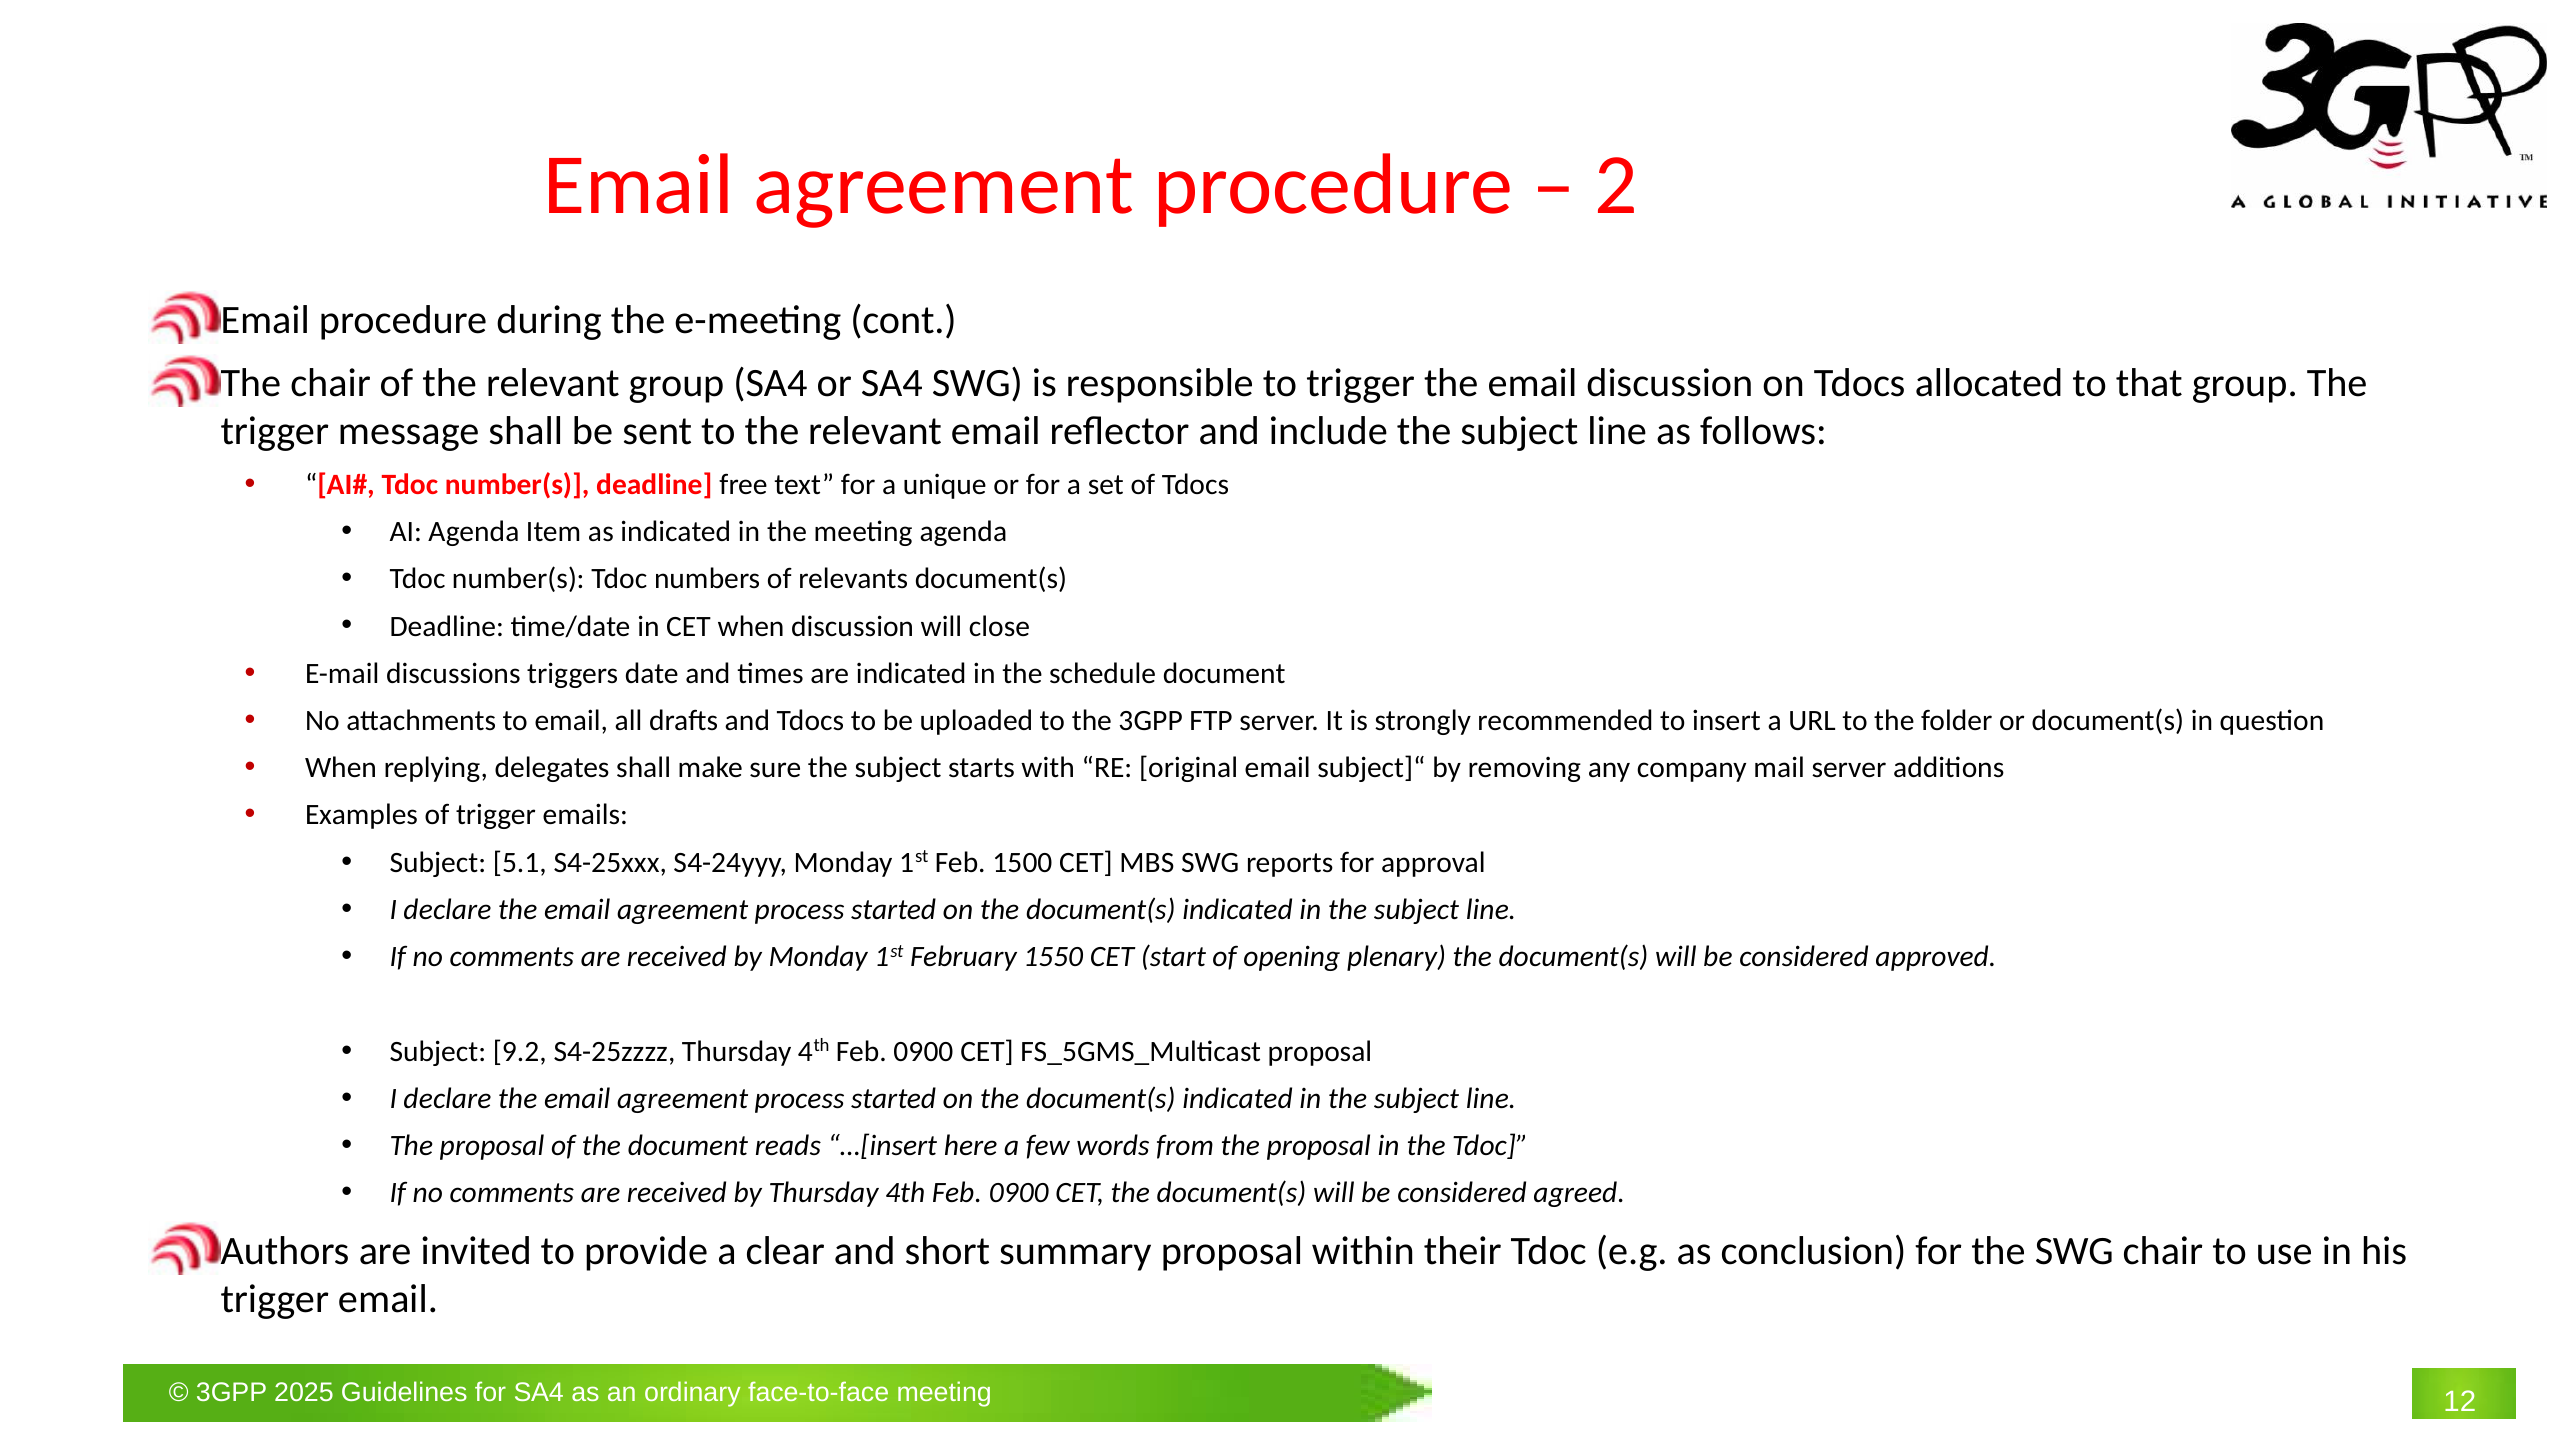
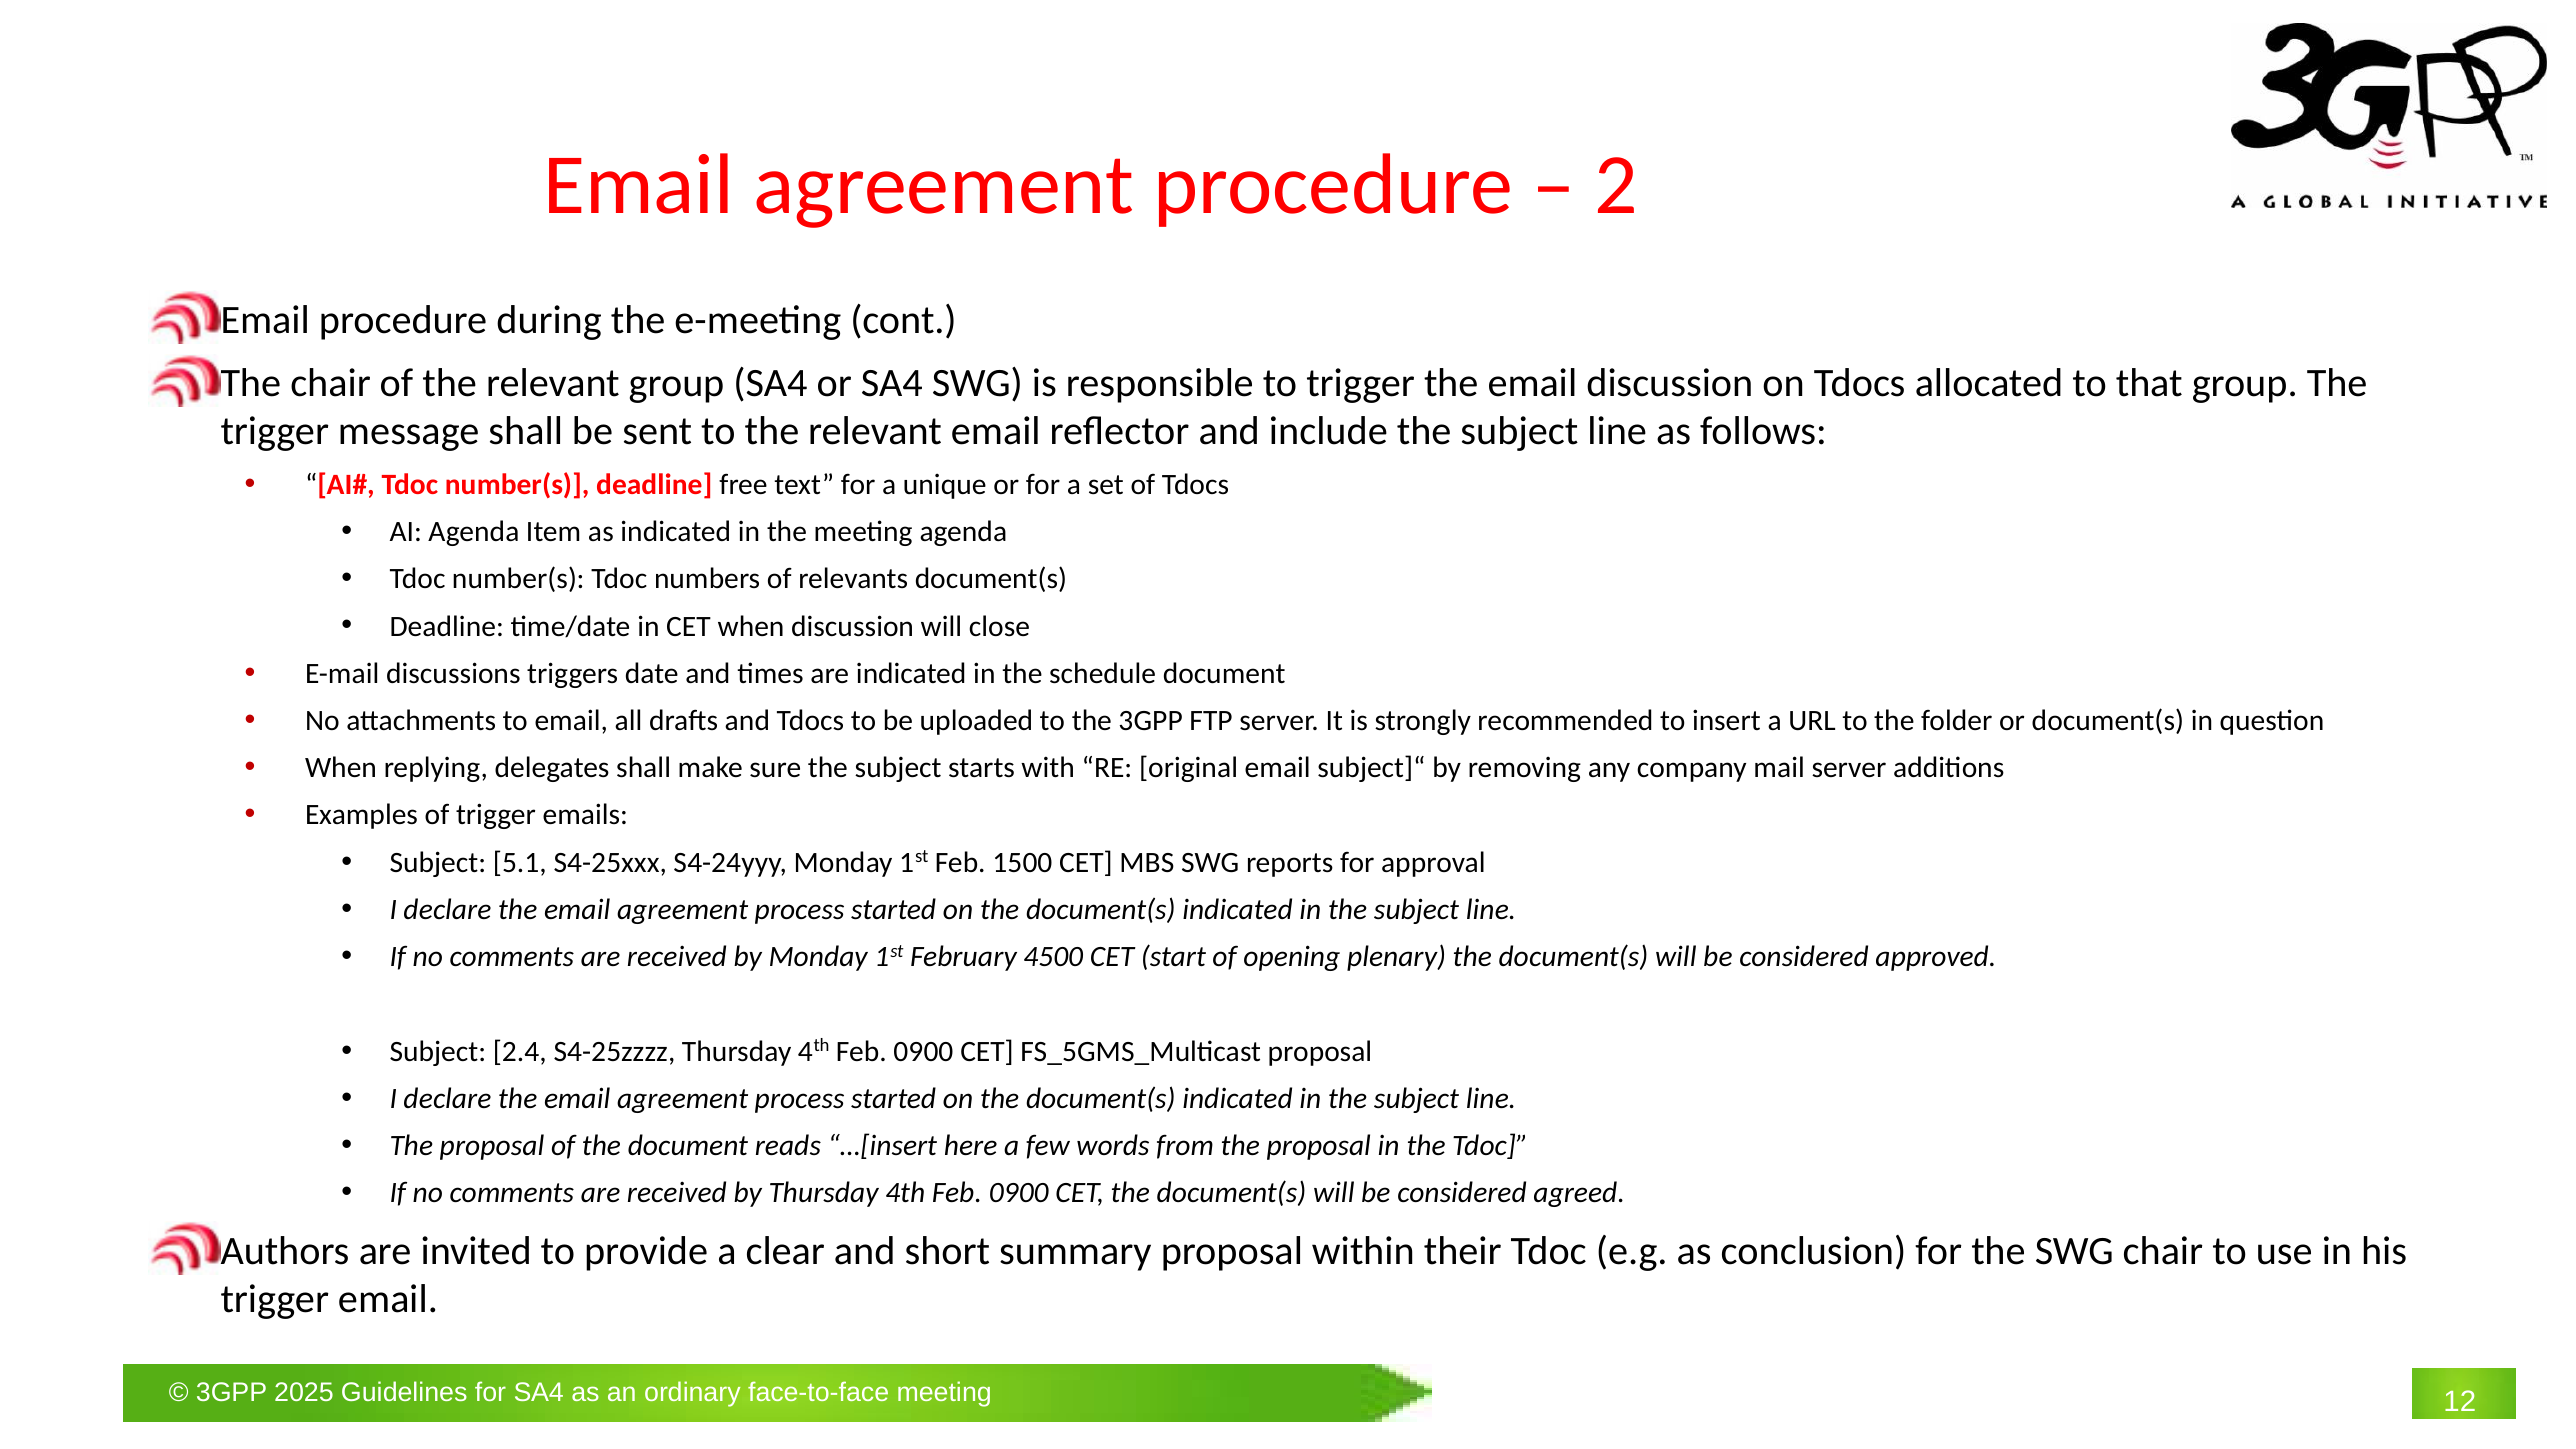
1550: 1550 -> 4500
9.2: 9.2 -> 2.4
